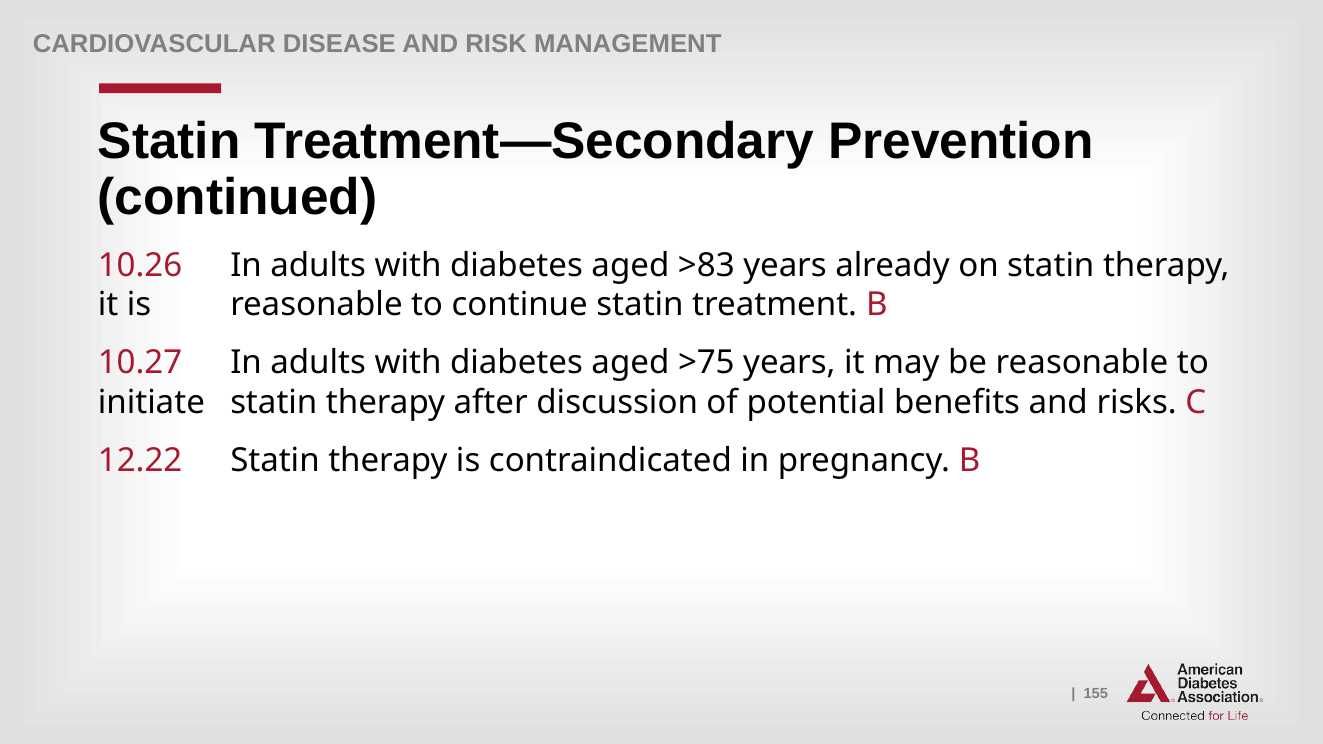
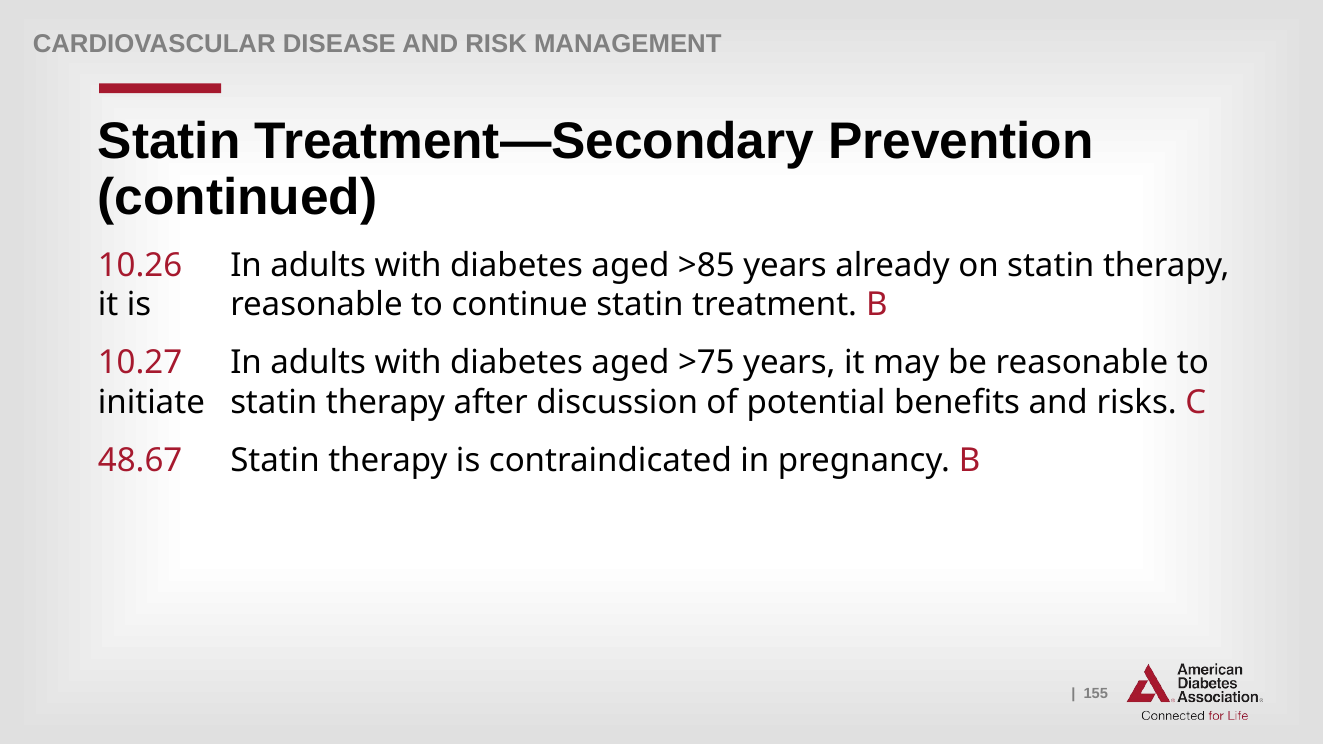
>83: >83 -> >85
12.22: 12.22 -> 48.67
